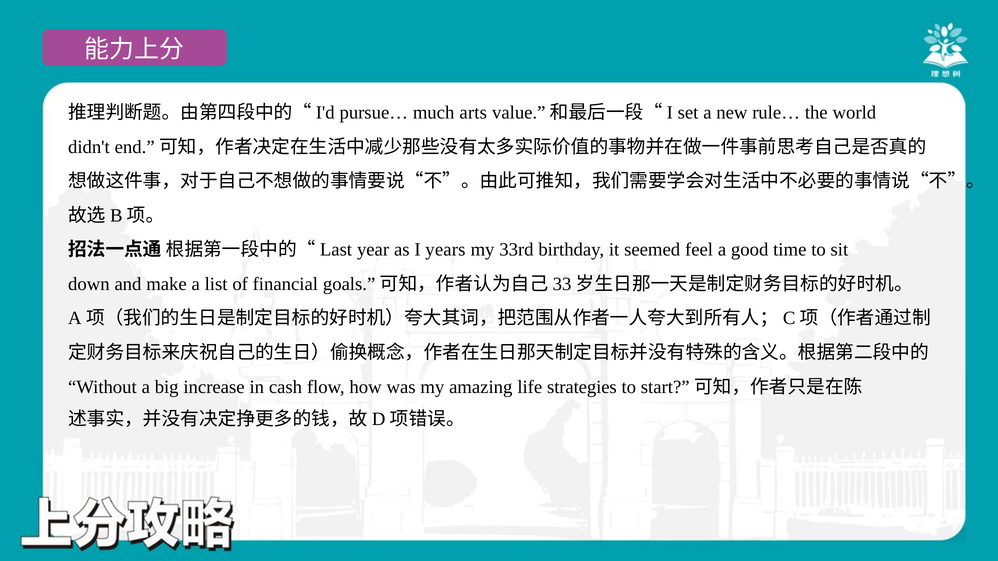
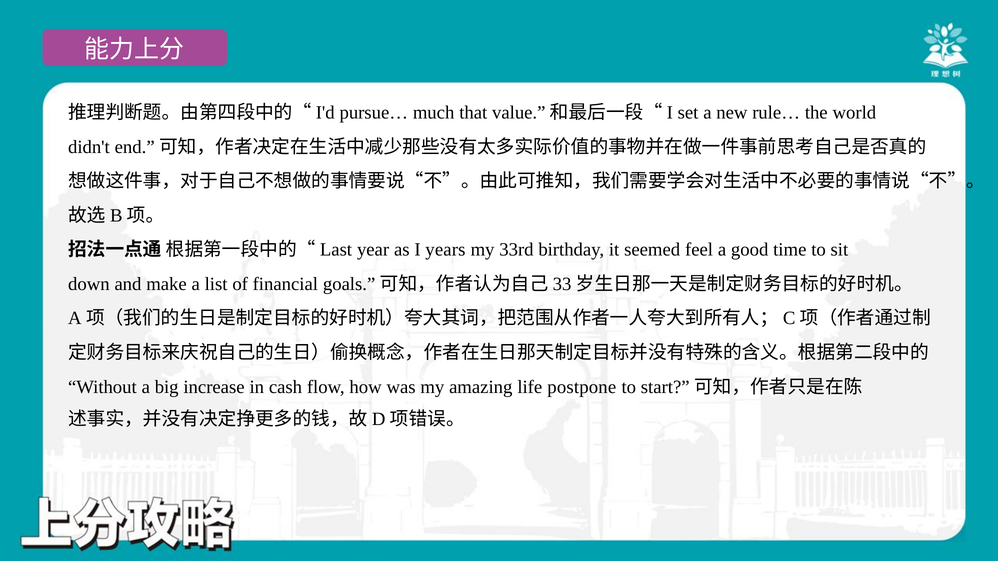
arts: arts -> that
strategies: strategies -> postpone
